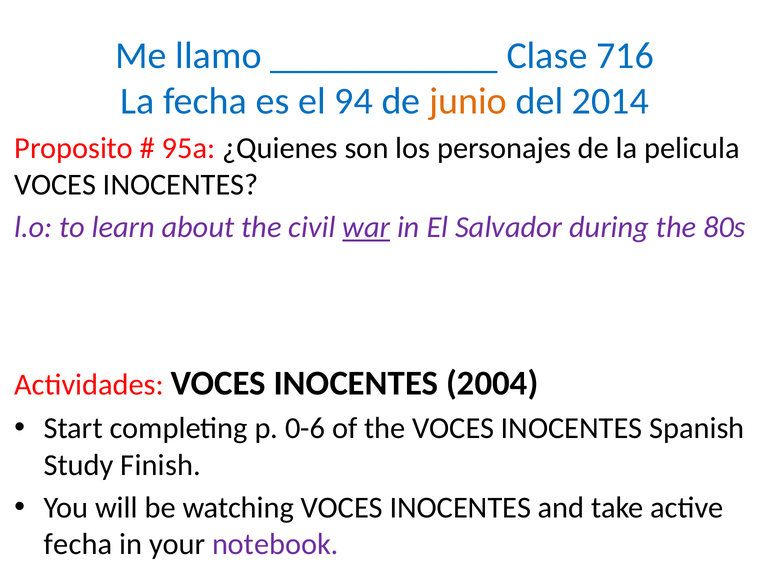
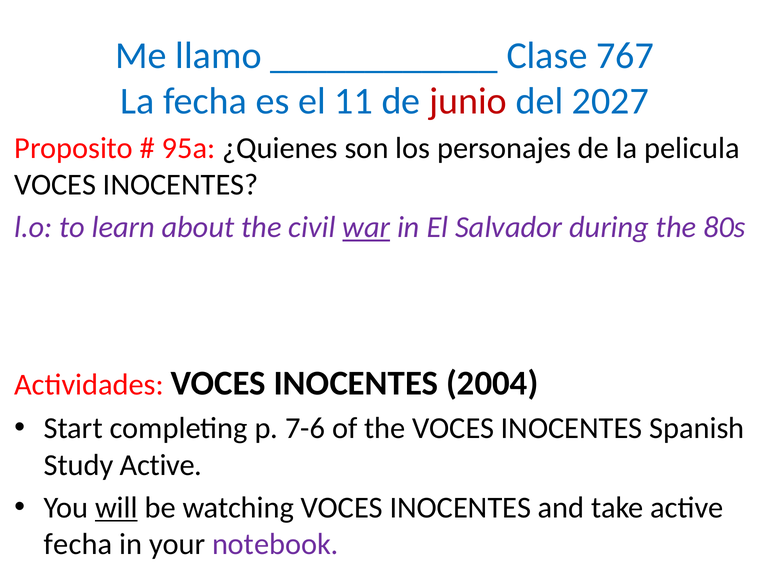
716: 716 -> 767
94: 94 -> 11
junio colour: orange -> red
2014: 2014 -> 2027
0-6: 0-6 -> 7-6
Study Finish: Finish -> Active
will underline: none -> present
